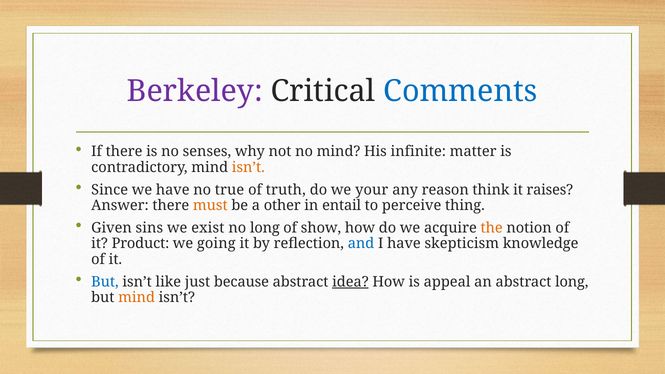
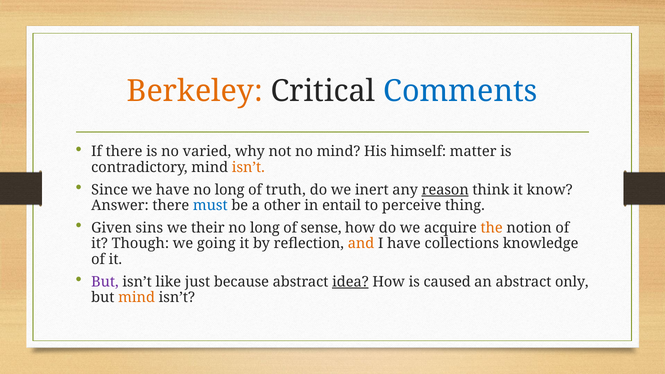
Berkeley colour: purple -> orange
senses: senses -> varied
infinite: infinite -> himself
have no true: true -> long
your: your -> inert
reason underline: none -> present
raises: raises -> know
must colour: orange -> blue
exist: exist -> their
show: show -> sense
Product: Product -> Though
and colour: blue -> orange
skepticism: skepticism -> collections
But at (105, 282) colour: blue -> purple
appeal: appeal -> caused
abstract long: long -> only
